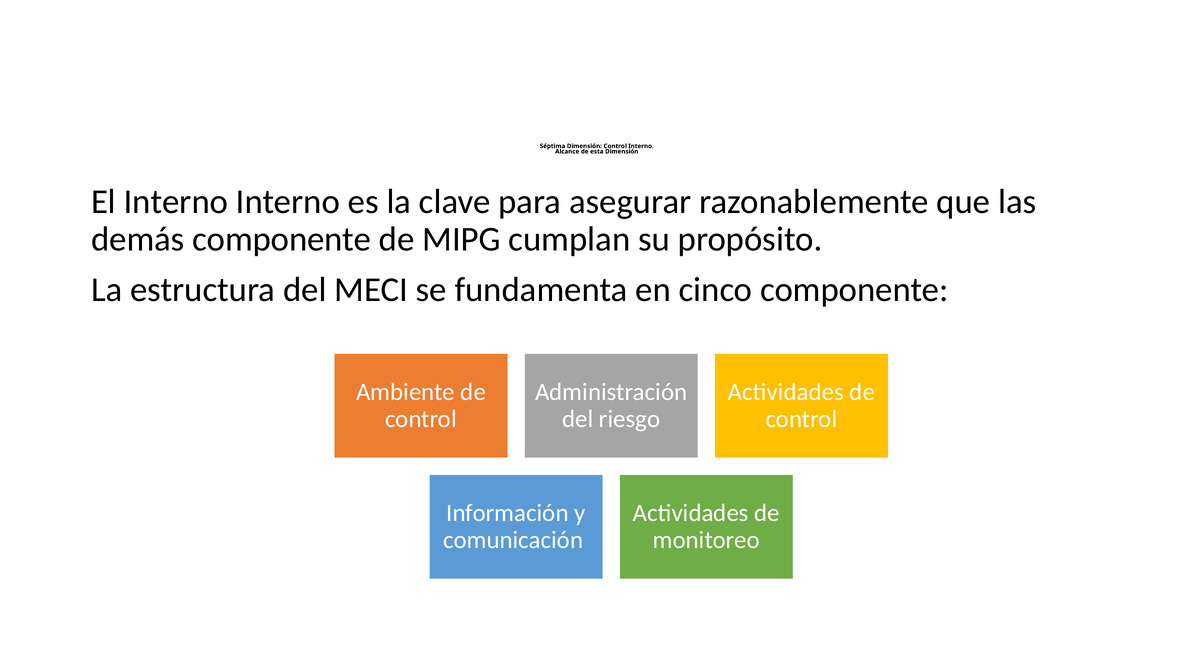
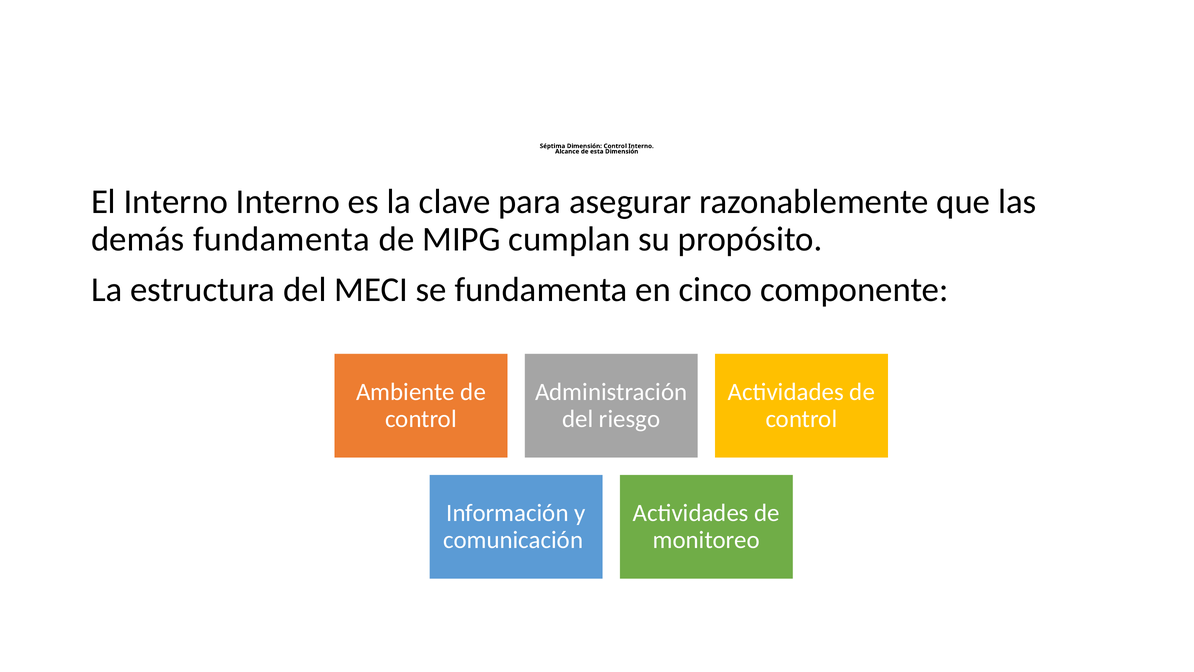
demás componente: componente -> fundamenta
